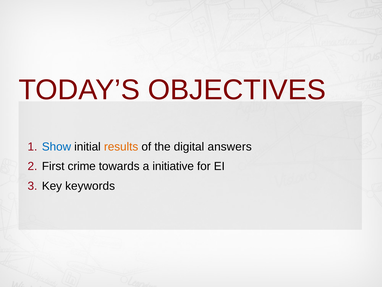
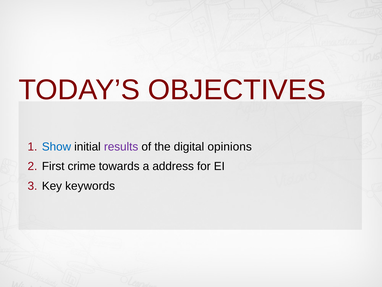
results colour: orange -> purple
answers: answers -> opinions
initiative: initiative -> address
